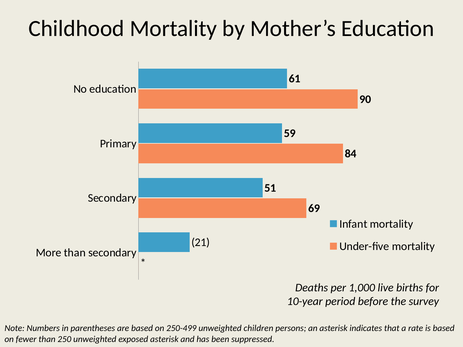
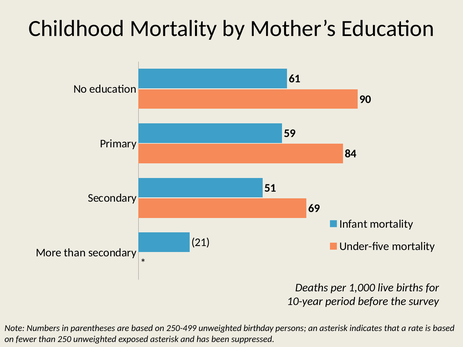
children: children -> birthday
